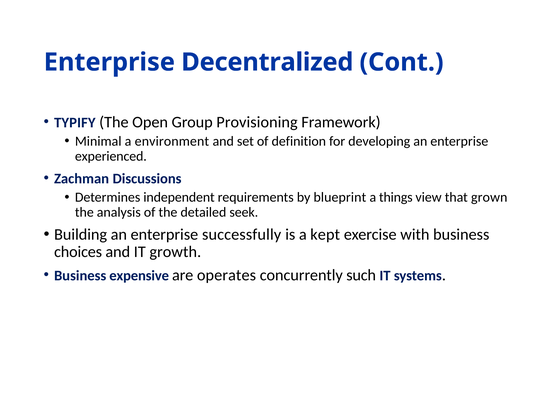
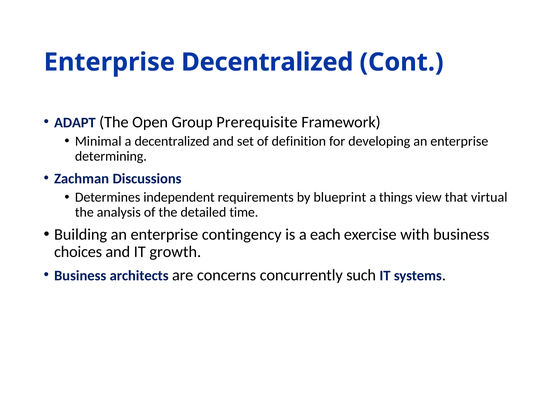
TYPIFY: TYPIFY -> ADAPT
Provisioning: Provisioning -> Prerequisite
a environment: environment -> decentralized
experienced: experienced -> determining
grown: grown -> virtual
seek: seek -> time
successfully: successfully -> contingency
kept: kept -> each
expensive: expensive -> architects
operates: operates -> concerns
